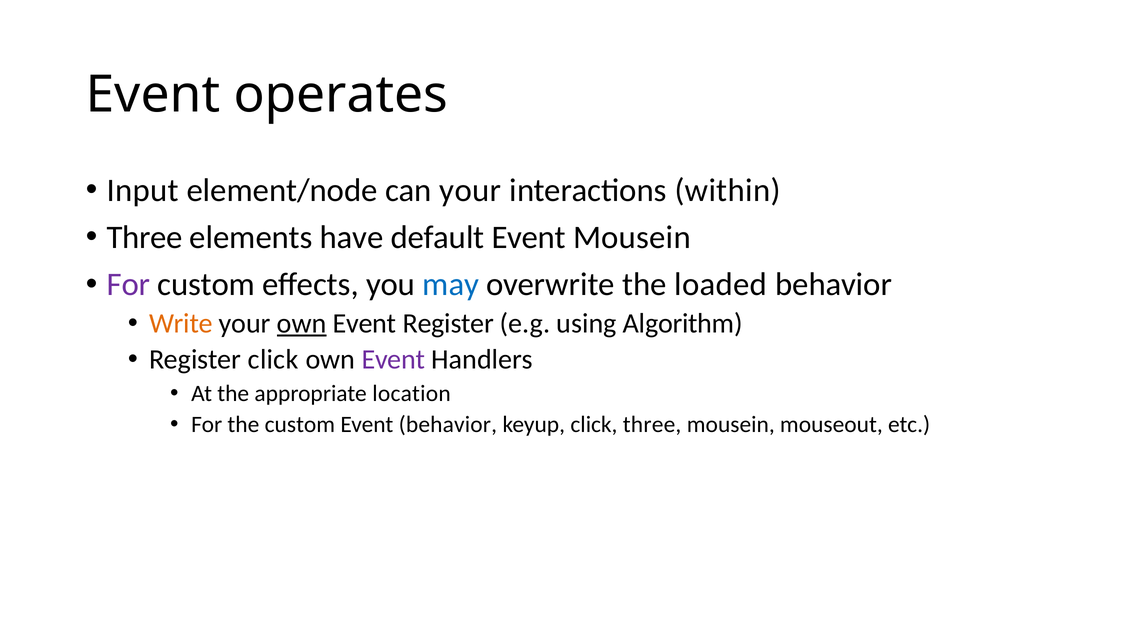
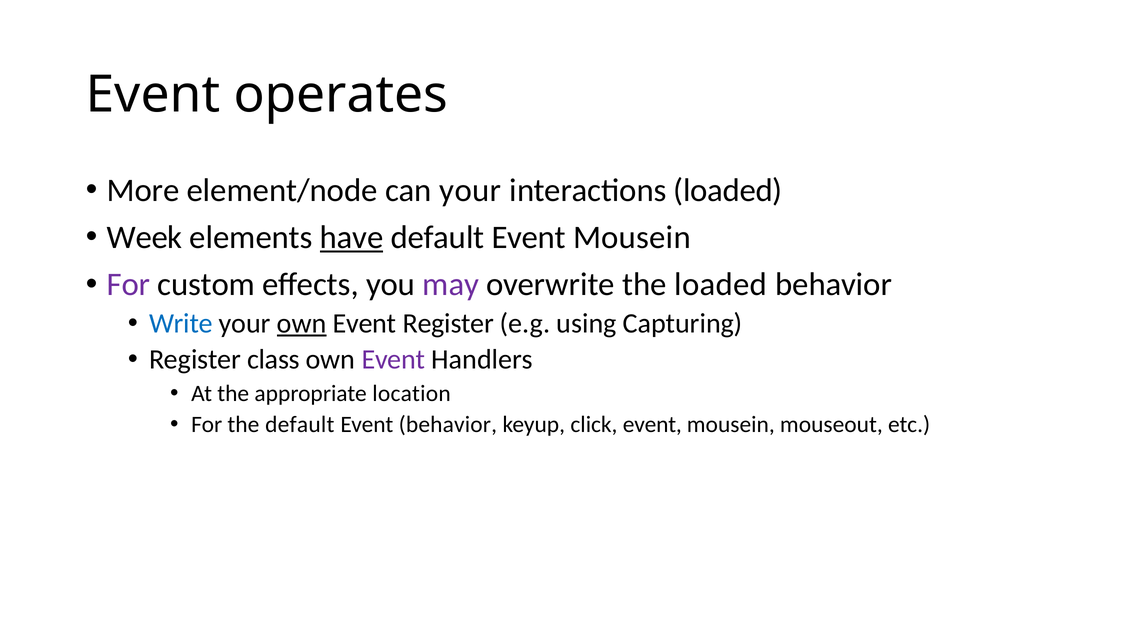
Input: Input -> More
interactions within: within -> loaded
Three at (145, 237): Three -> Week
have underline: none -> present
may colour: blue -> purple
Write colour: orange -> blue
Algorithm: Algorithm -> Capturing
Register click: click -> class
the custom: custom -> default
click three: three -> event
